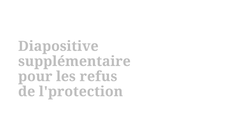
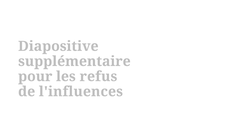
l'protection: l'protection -> l'influences
